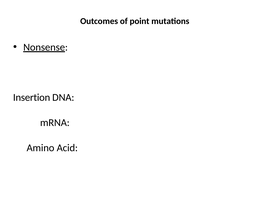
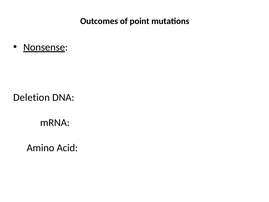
Insertion: Insertion -> Deletion
